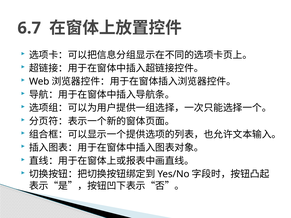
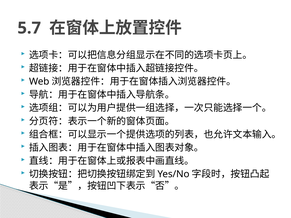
6.7: 6.7 -> 5.7
